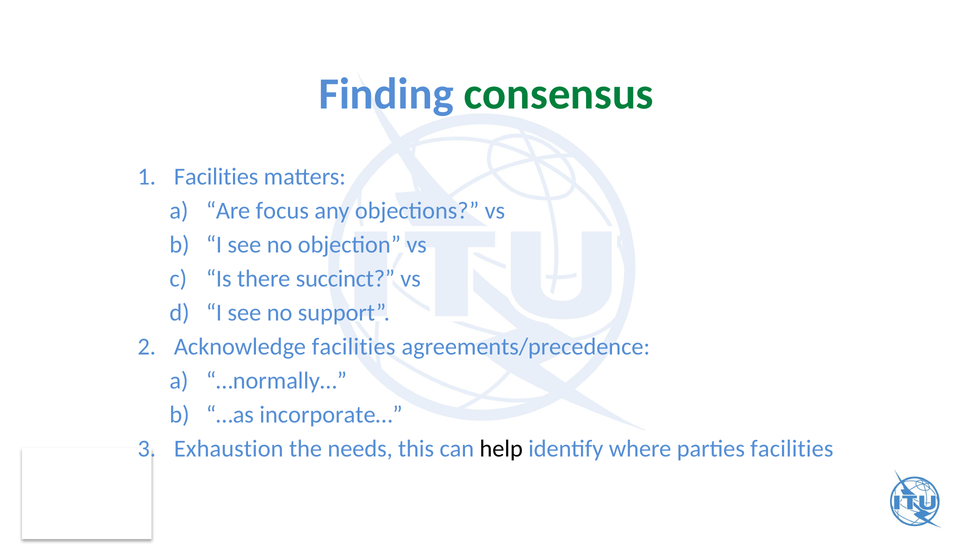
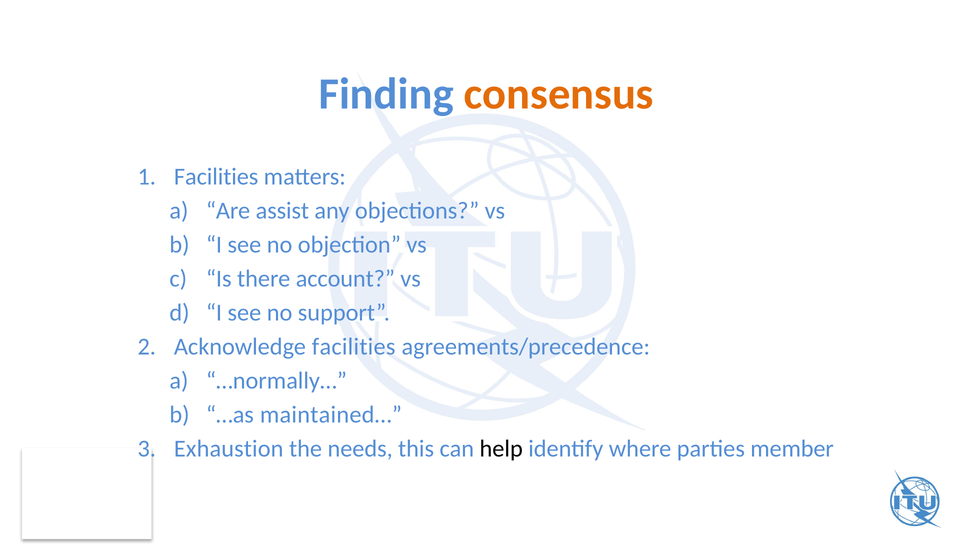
consensus colour: green -> orange
focus: focus -> assist
succinct: succinct -> account
incorporate…: incorporate… -> maintained…
parties facilities: facilities -> member
